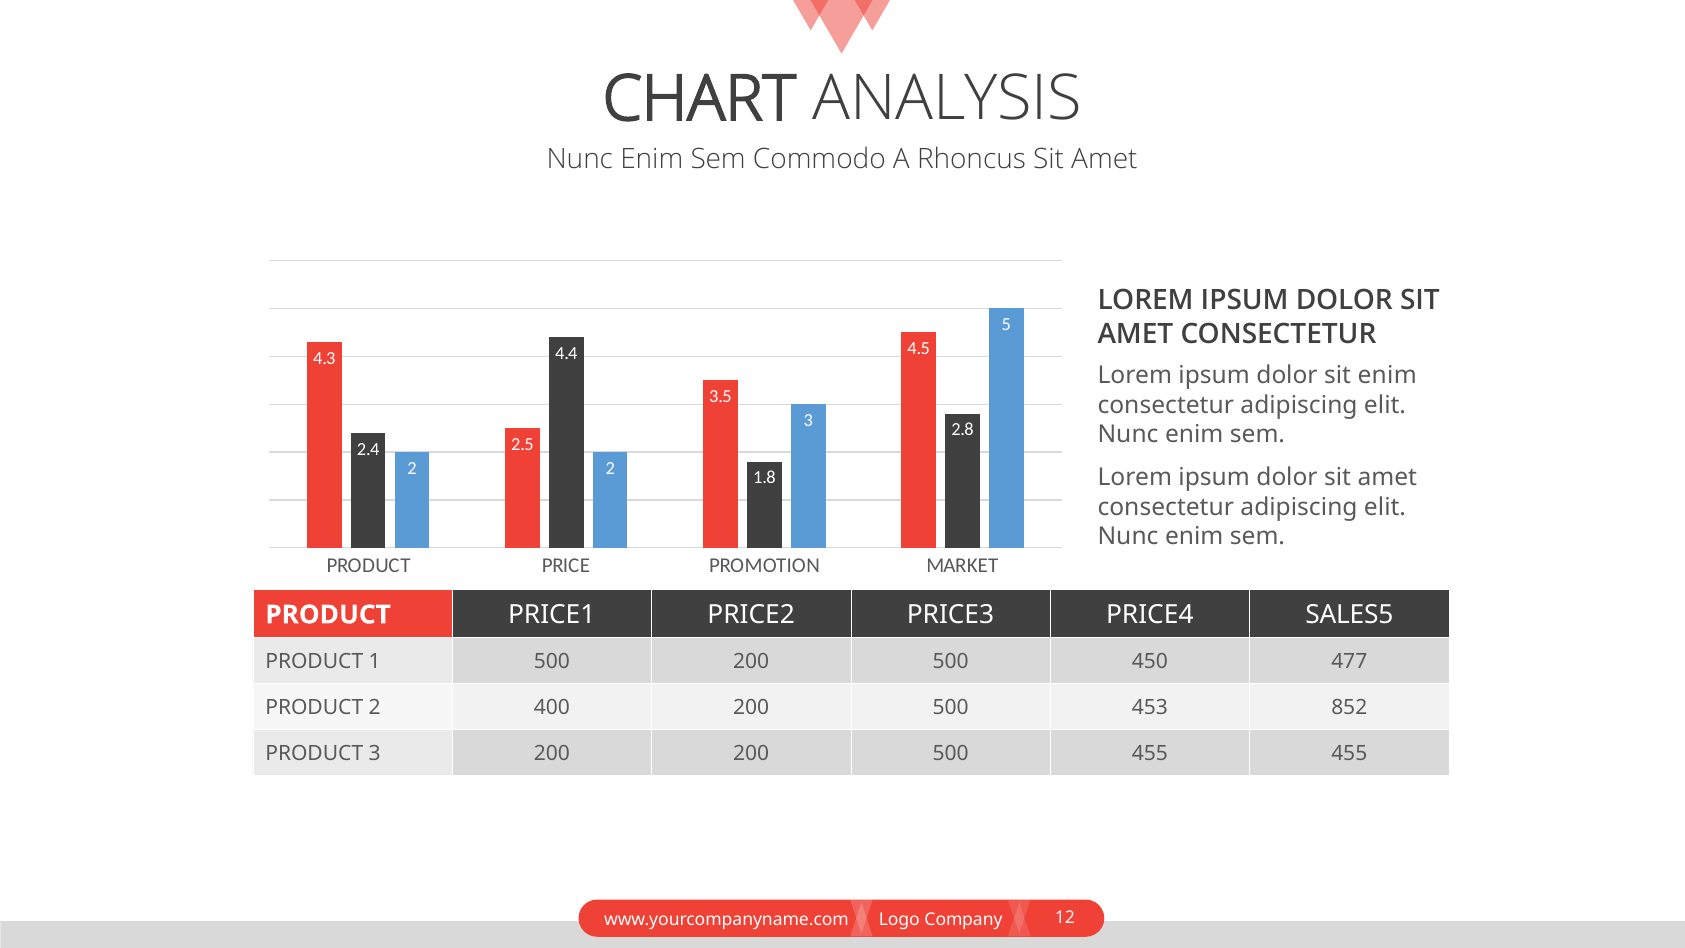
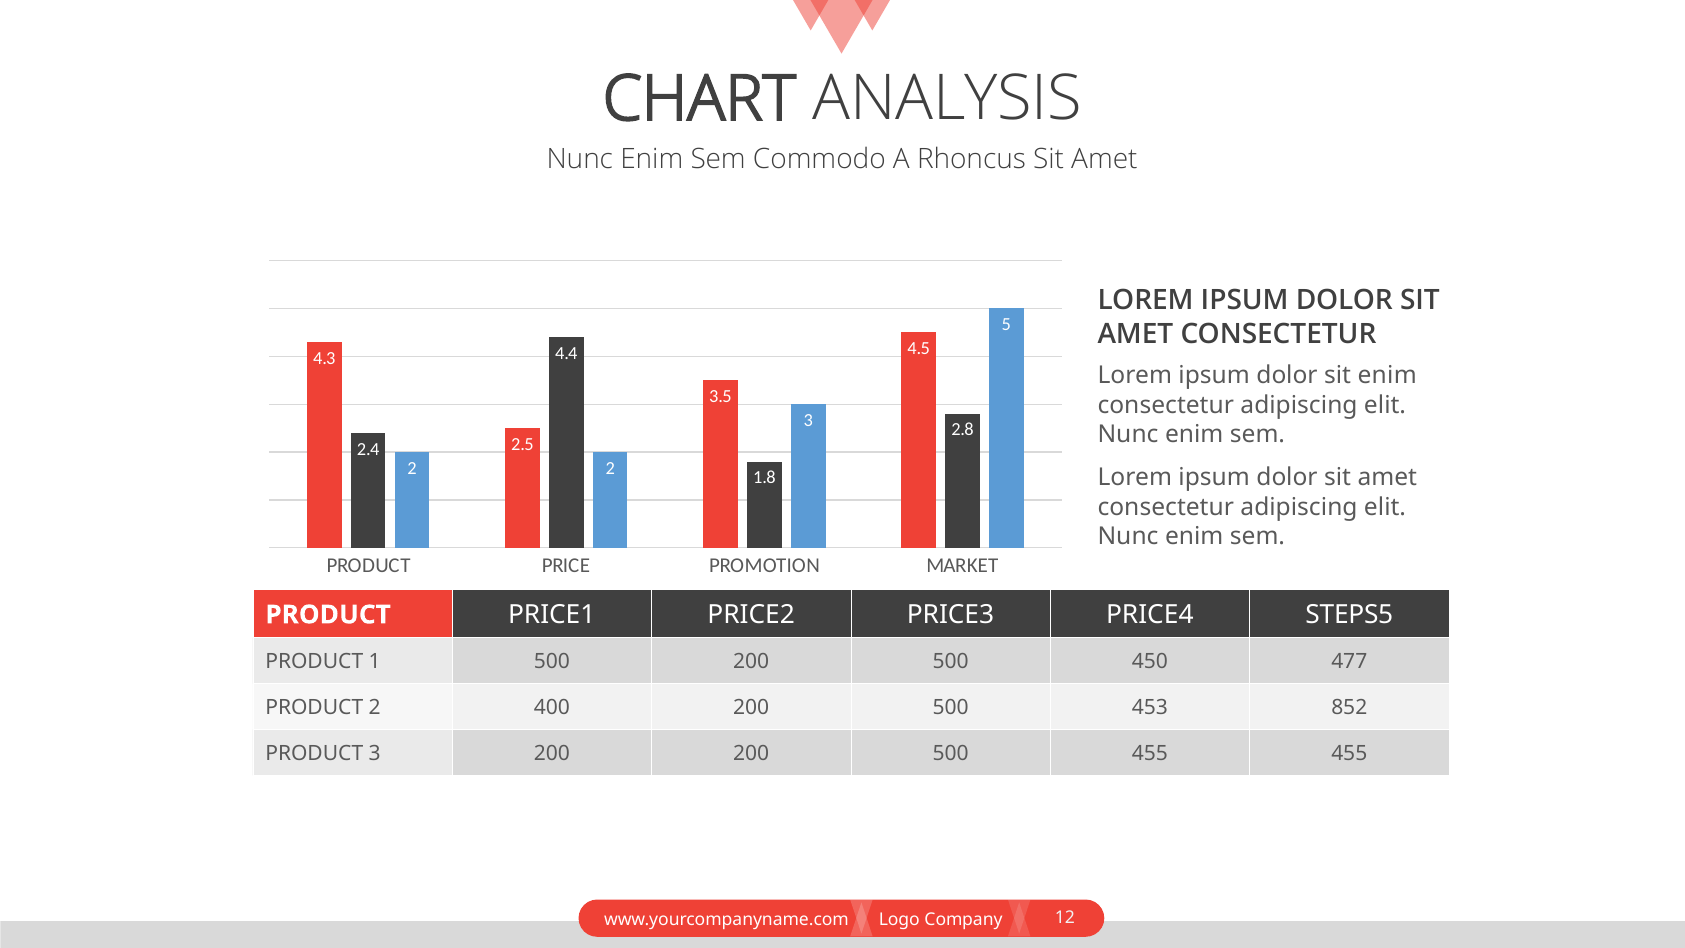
SALES5: SALES5 -> STEPS5
